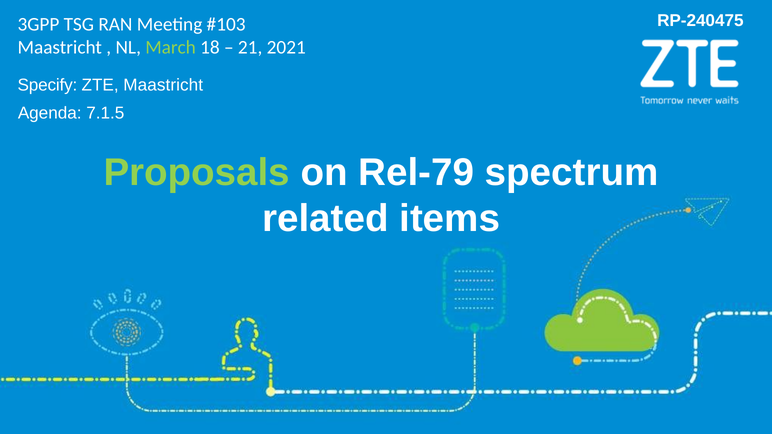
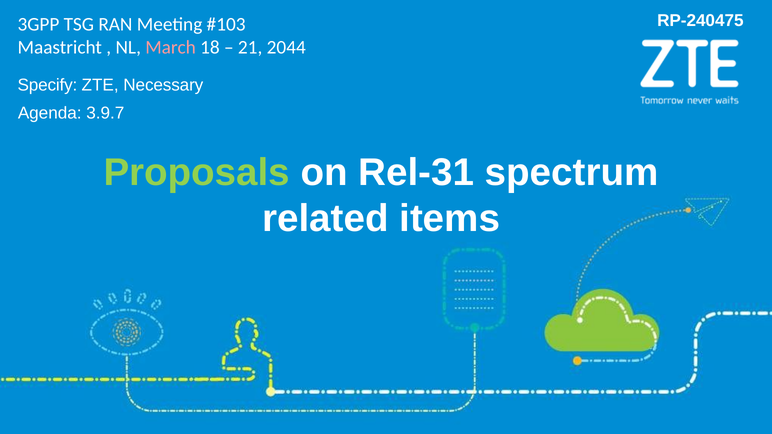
March colour: light green -> pink
2021: 2021 -> 2044
ZTE Maastricht: Maastricht -> Necessary
7.1.5: 7.1.5 -> 3.9.7
Rel-79: Rel-79 -> Rel-31
